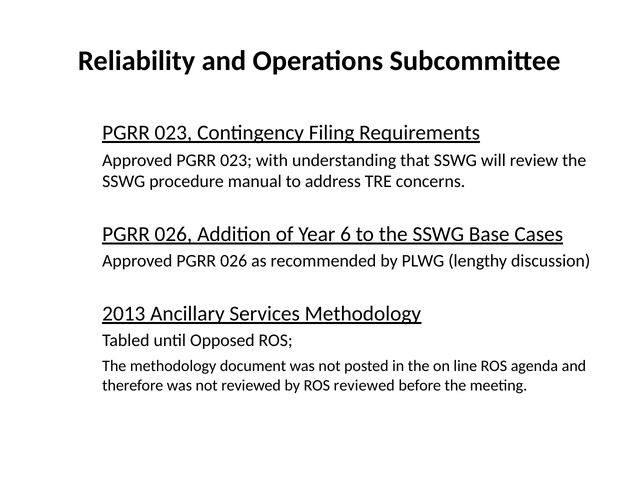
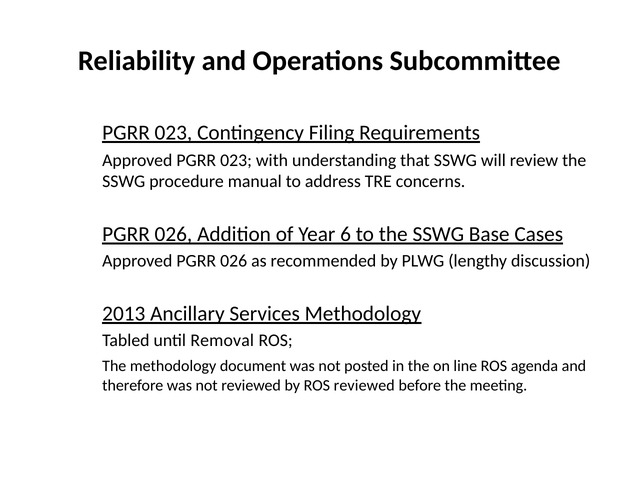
Opposed: Opposed -> Removal
